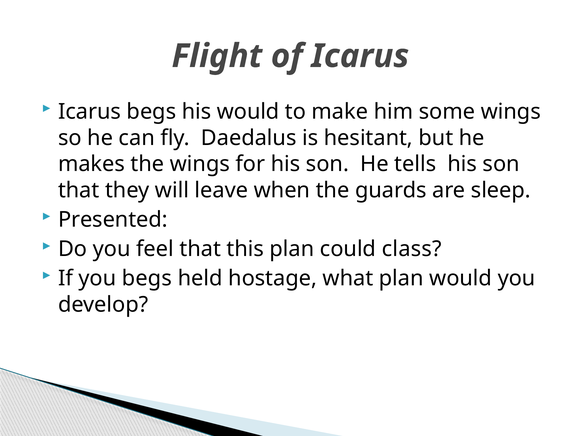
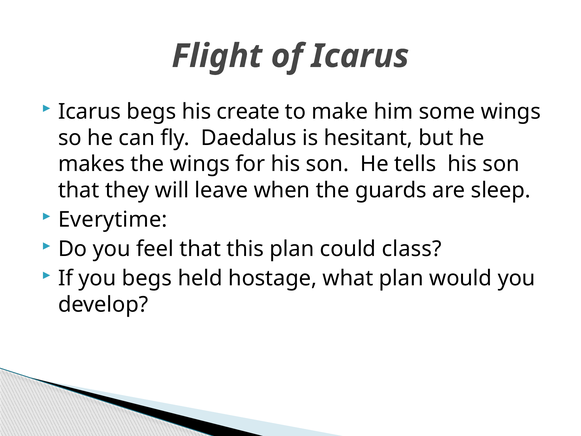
his would: would -> create
Presented: Presented -> Everytime
